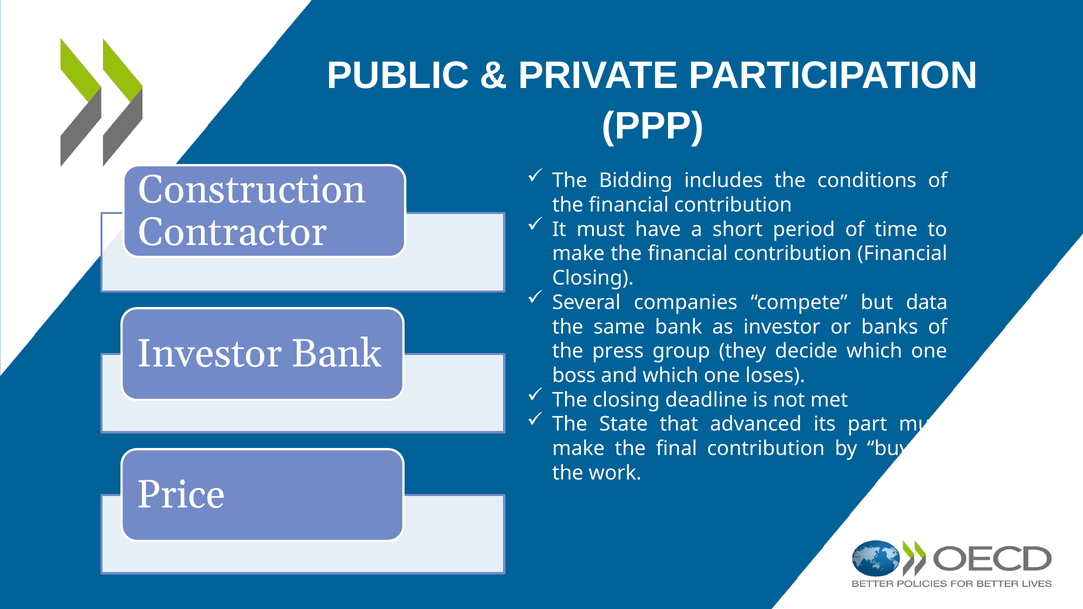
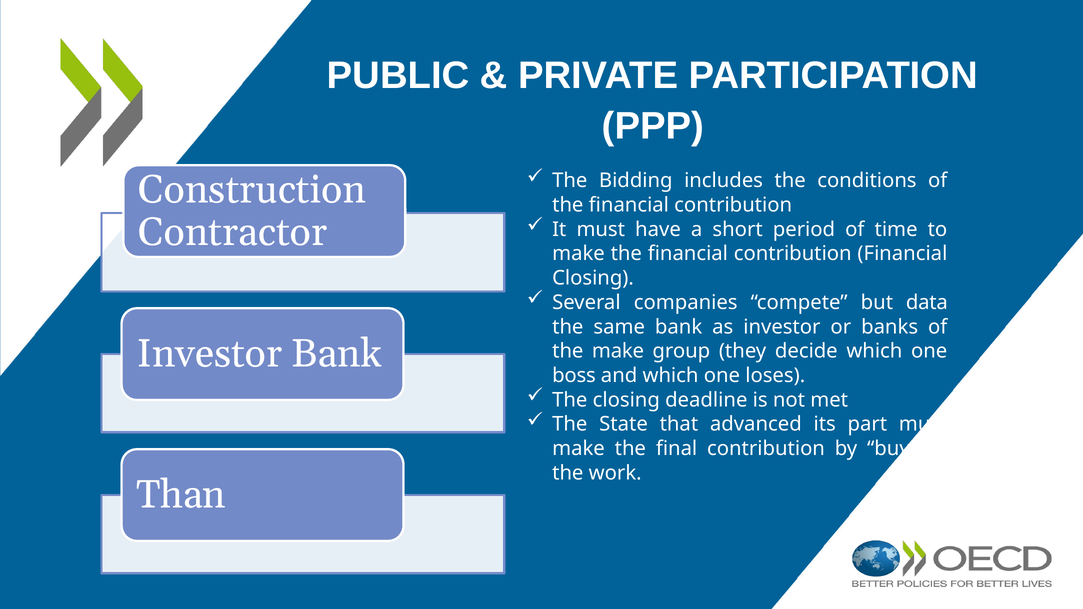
the press: press -> make
Price: Price -> Than
